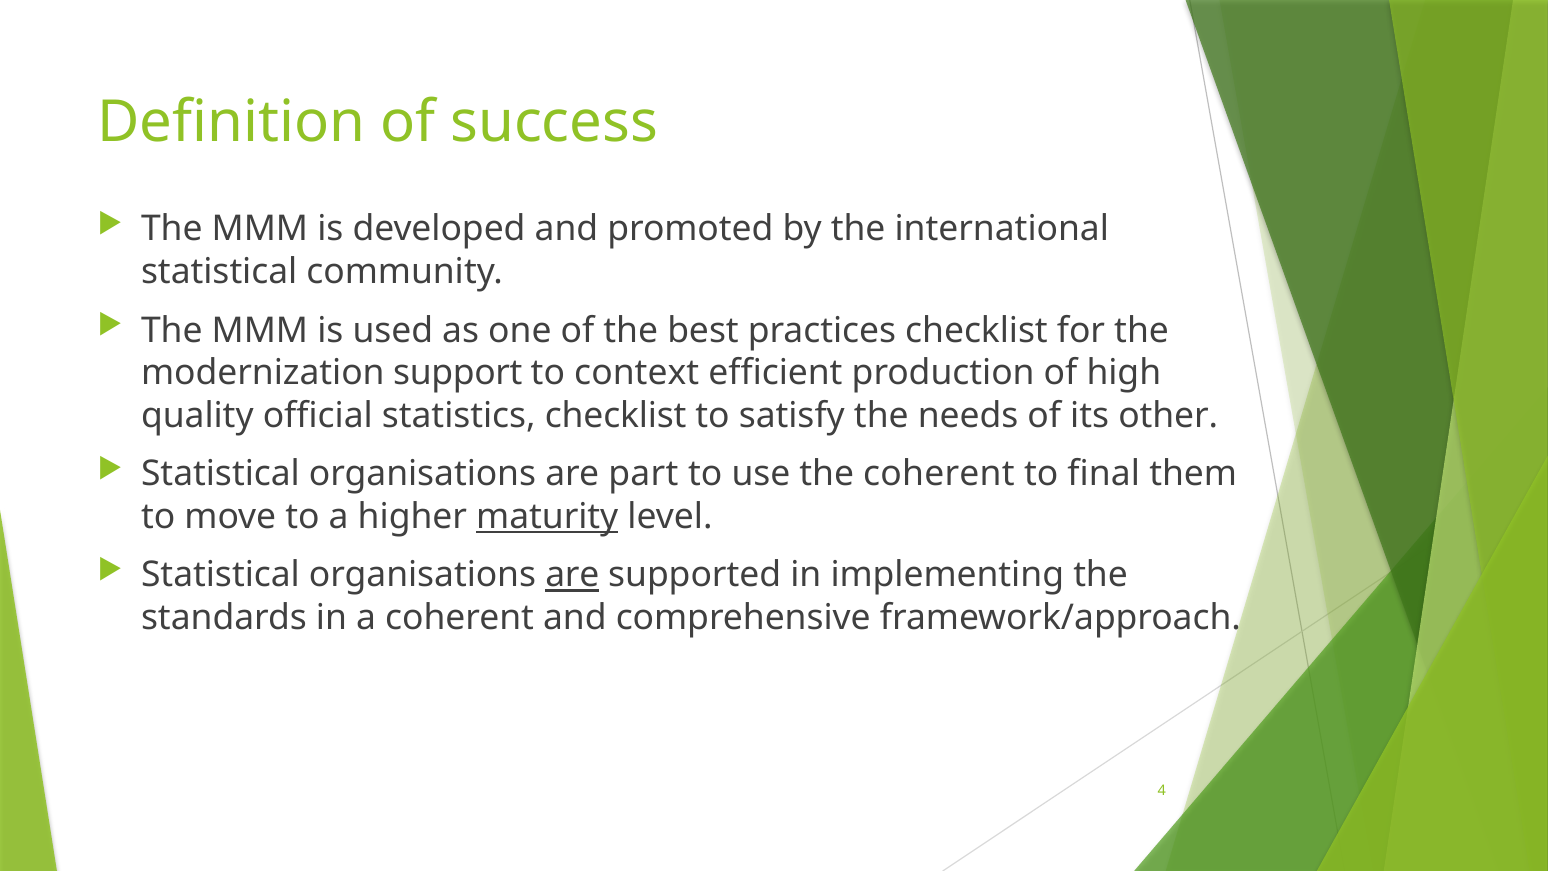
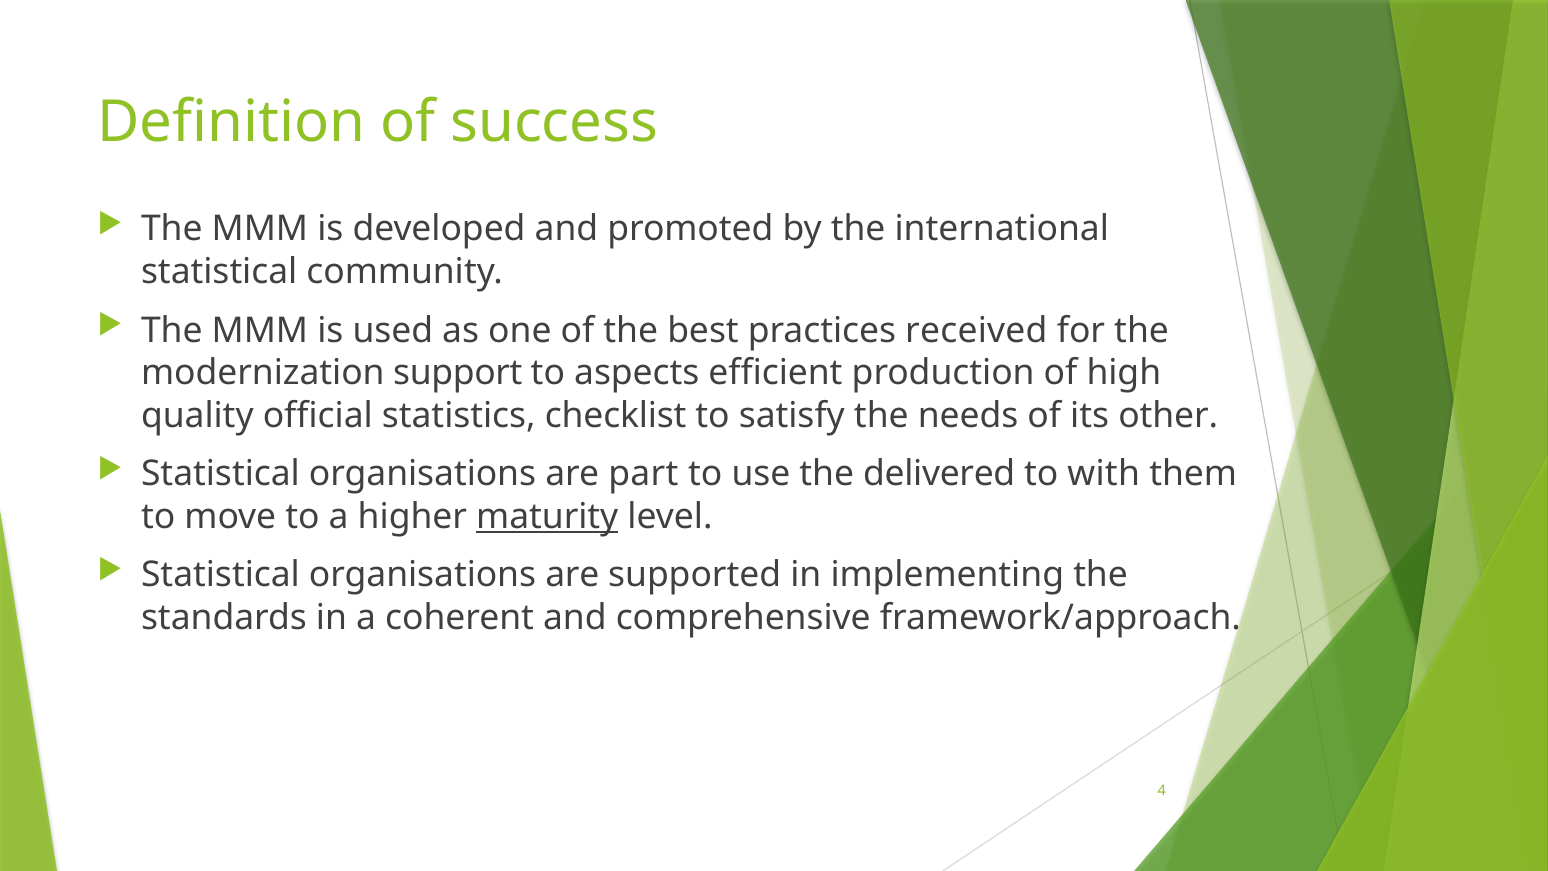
practices checklist: checklist -> received
context: context -> aspects
the coherent: coherent -> delivered
final: final -> with
are at (572, 575) underline: present -> none
